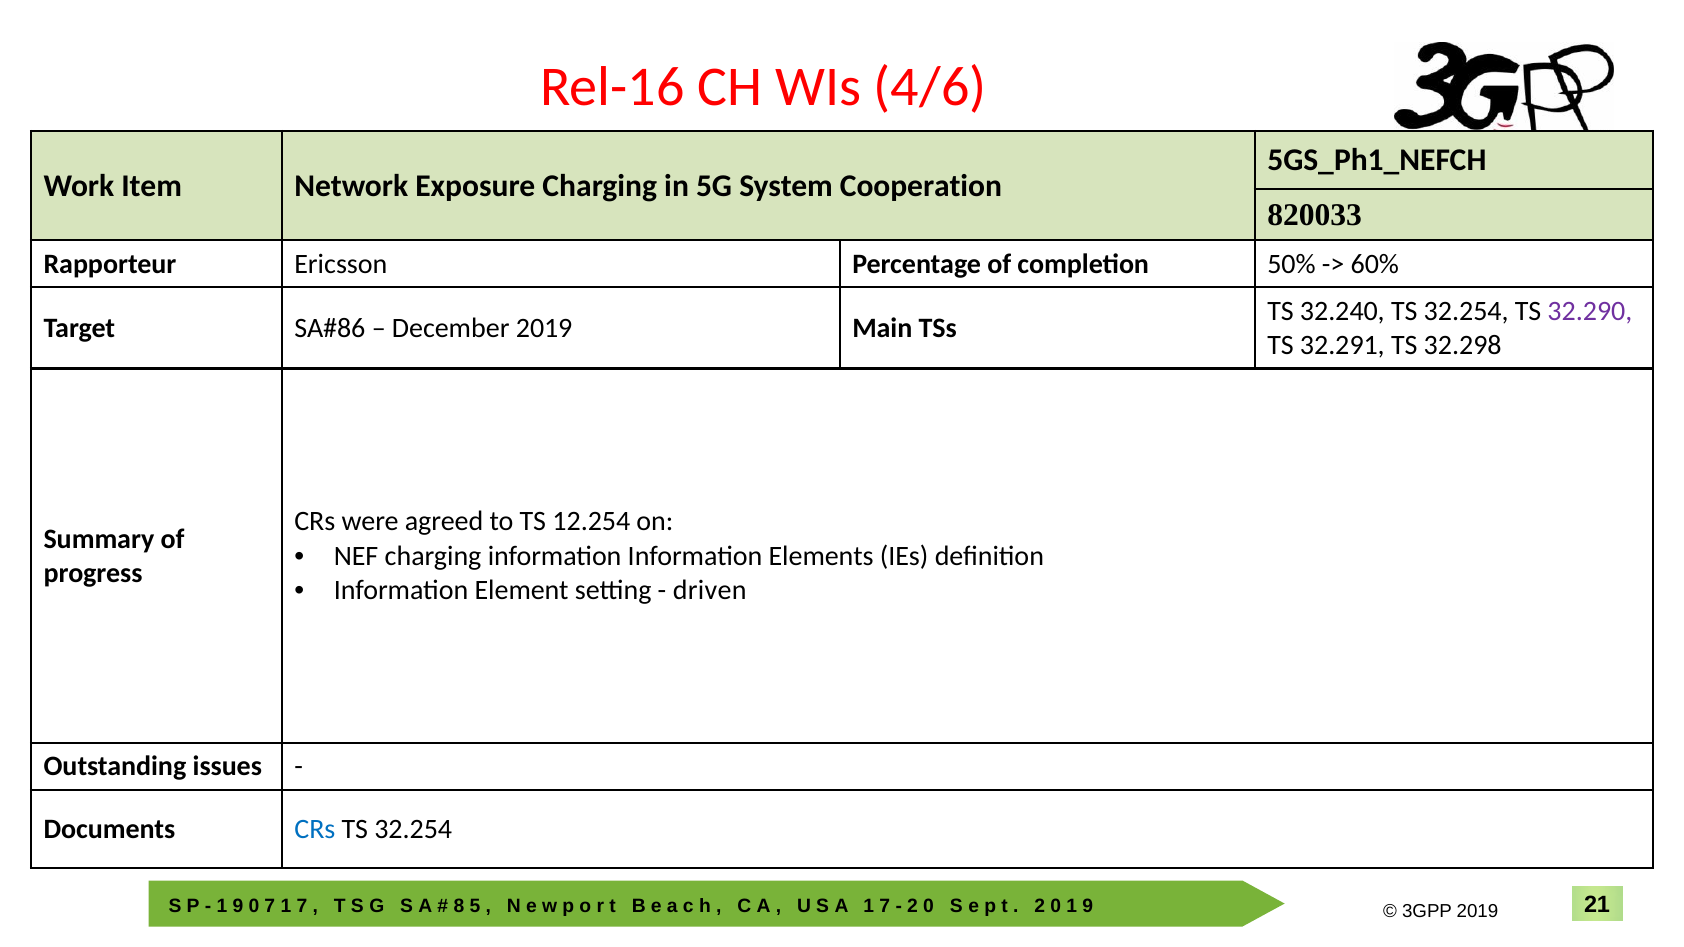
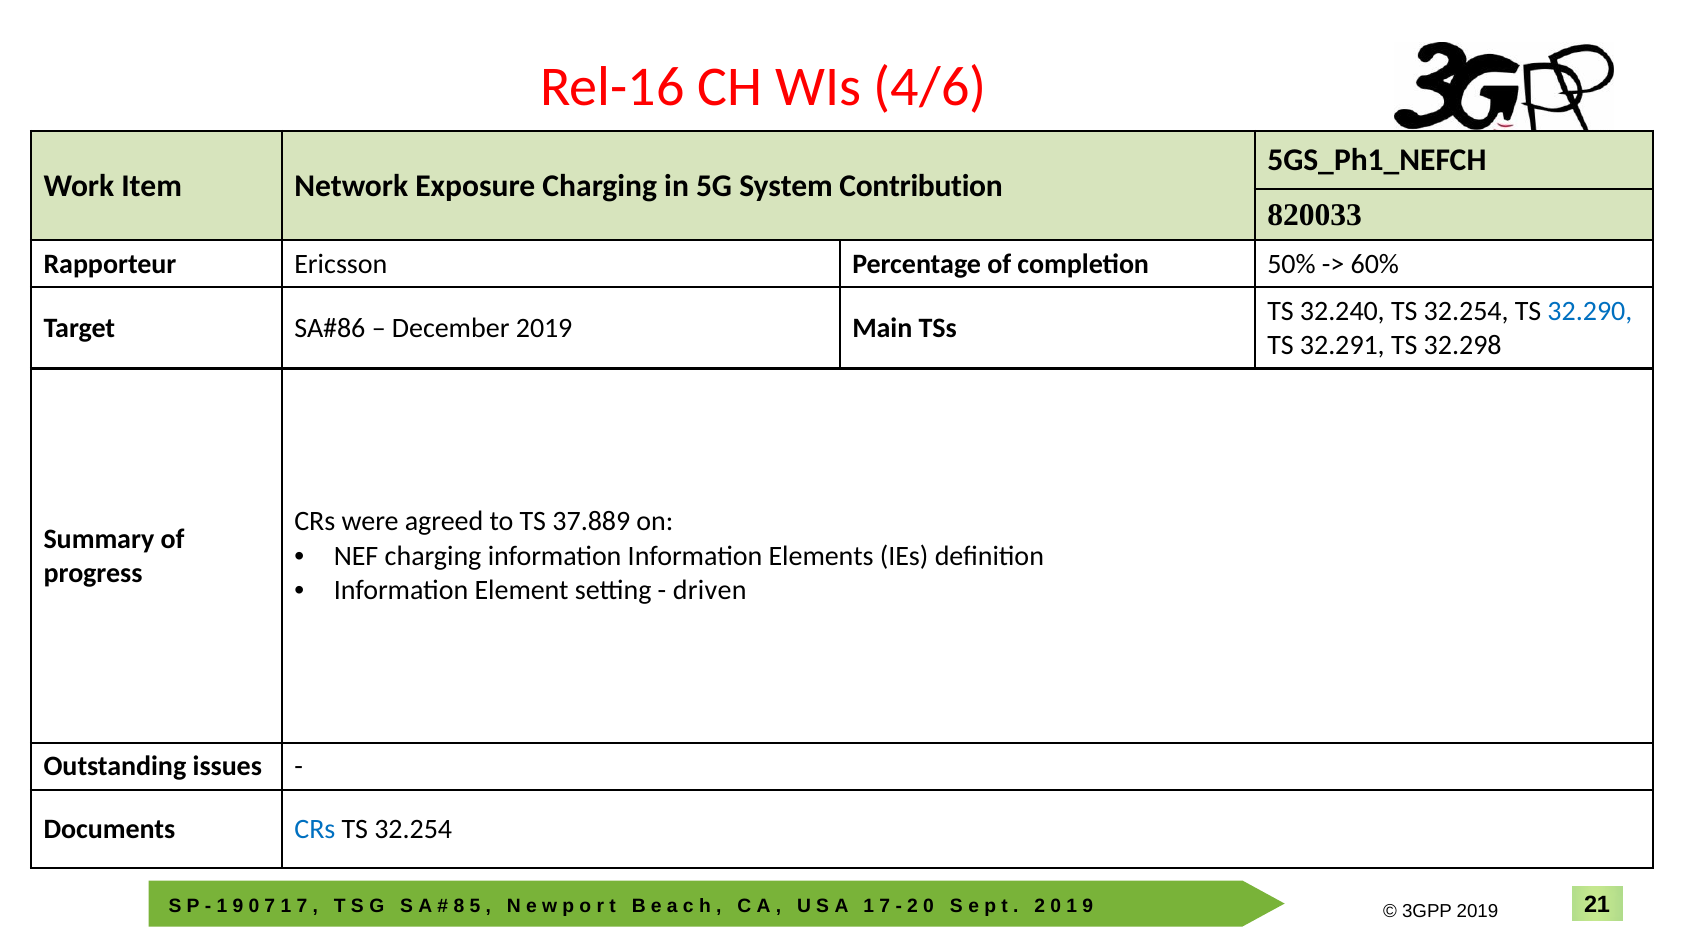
Cooperation: Cooperation -> Contribution
32.290 colour: purple -> blue
12.254: 12.254 -> 37.889
